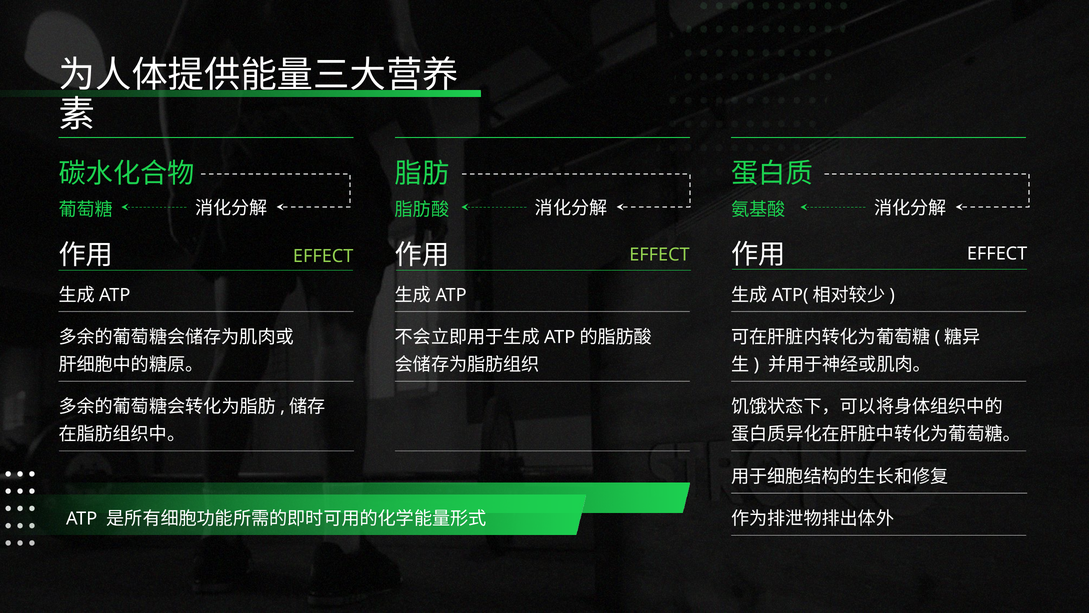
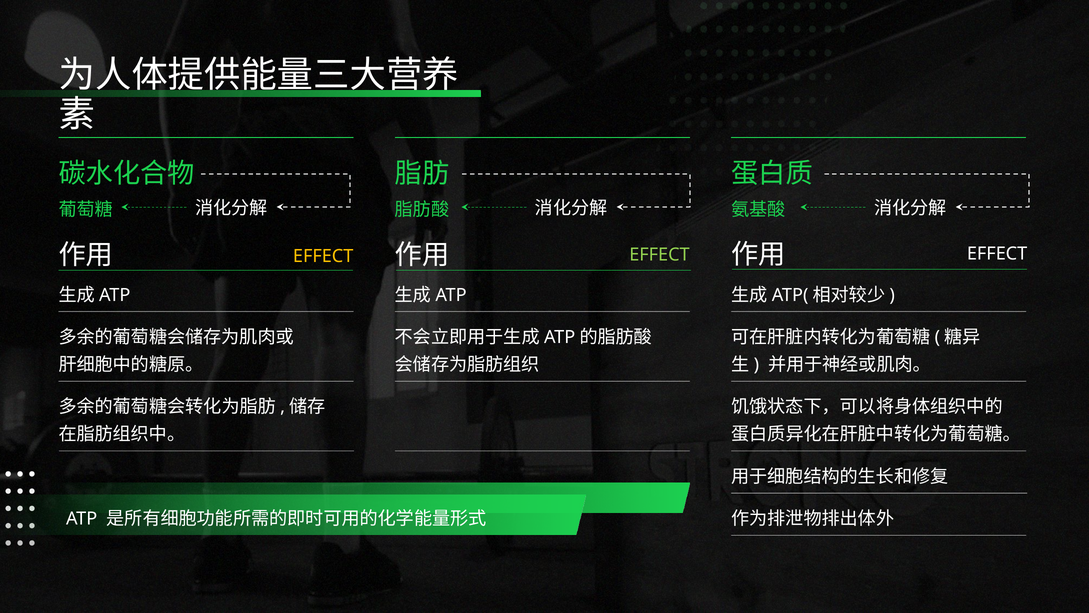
EFFECT at (323, 256) colour: light green -> yellow
